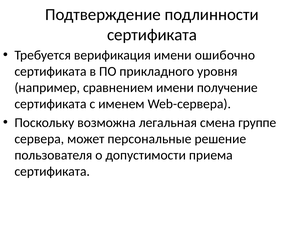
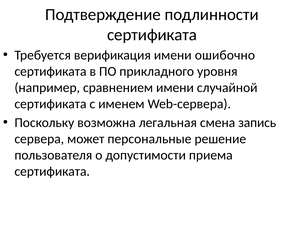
получение: получение -> случайной
группе: группе -> запись
